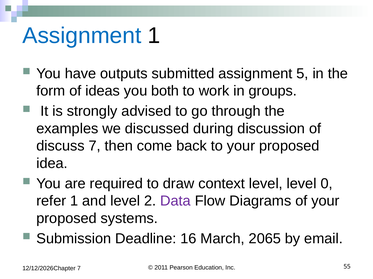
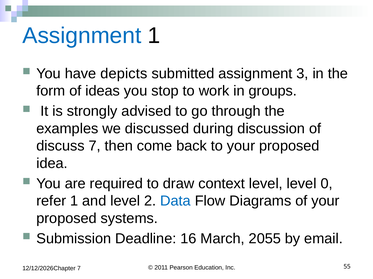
outputs: outputs -> depicts
5: 5 -> 3
both: both -> stop
Data colour: purple -> blue
2065: 2065 -> 2055
